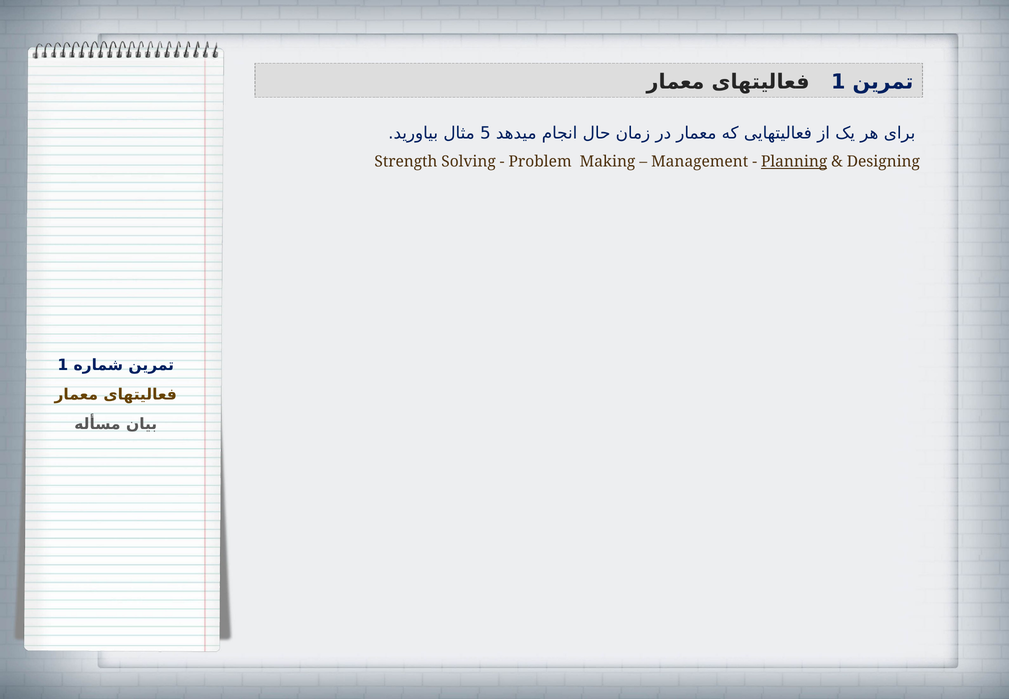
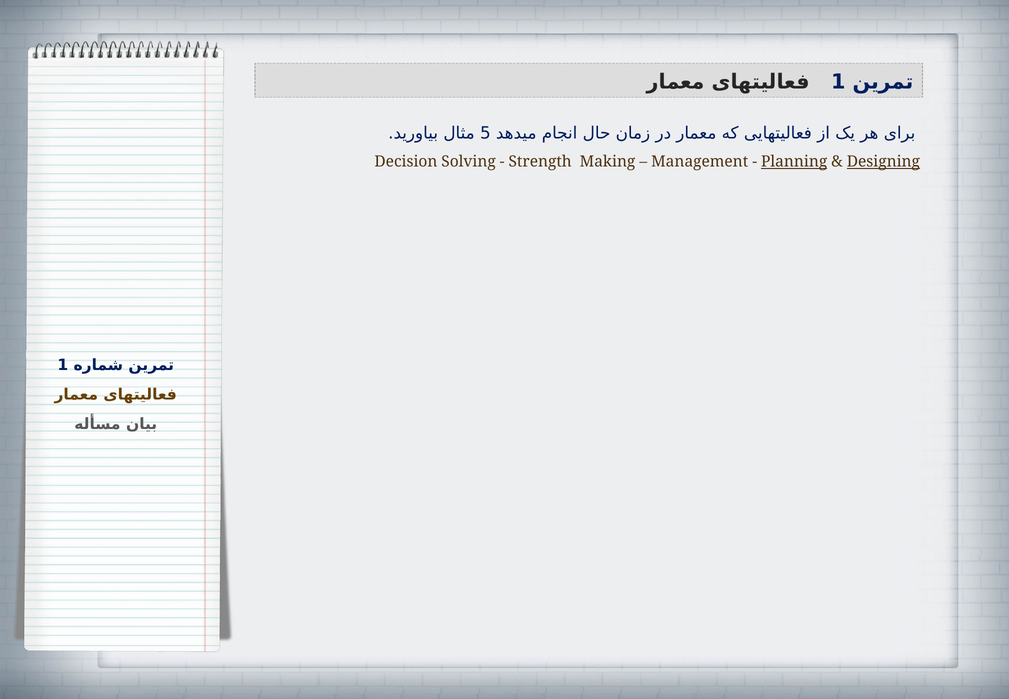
Strength: Strength -> Decision
Problem: Problem -> Strength
Designing underline: none -> present
